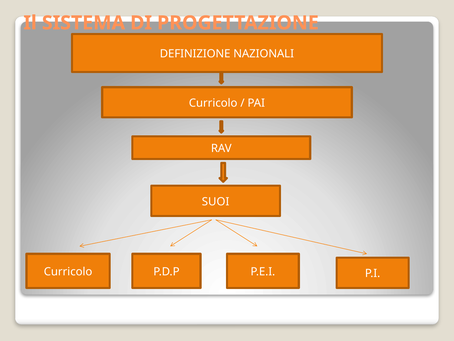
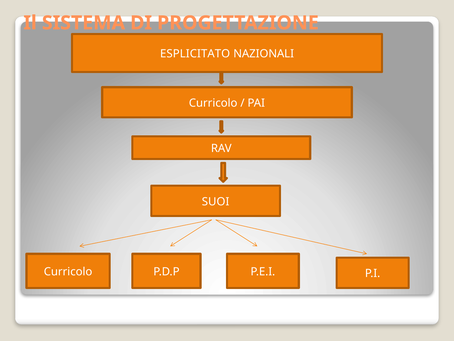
DEFINIZIONE: DEFINIZIONE -> ESPLICITATO
